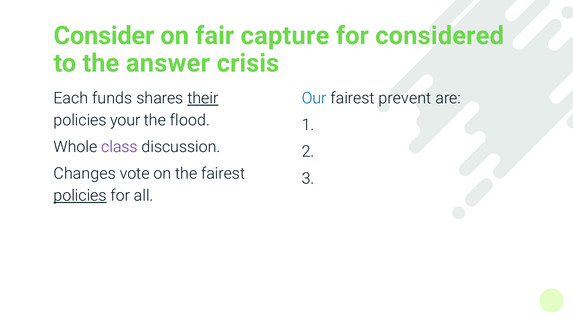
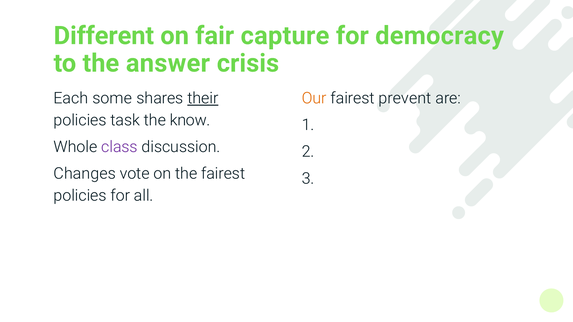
Consider: Consider -> Different
considered: considered -> democracy
funds: funds -> some
Our colour: blue -> orange
your: your -> task
flood: flood -> know
policies at (80, 196) underline: present -> none
